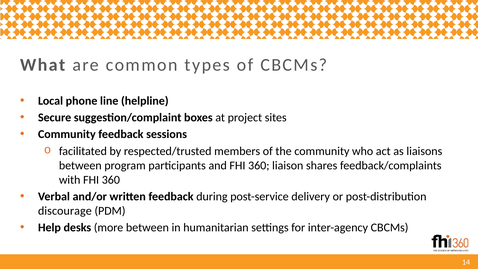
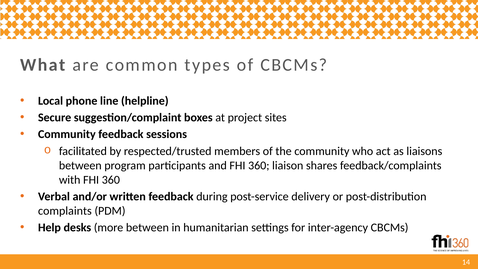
discourage: discourage -> complaints
